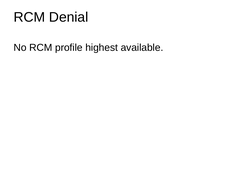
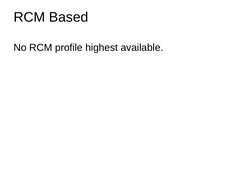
Denial: Denial -> Based
